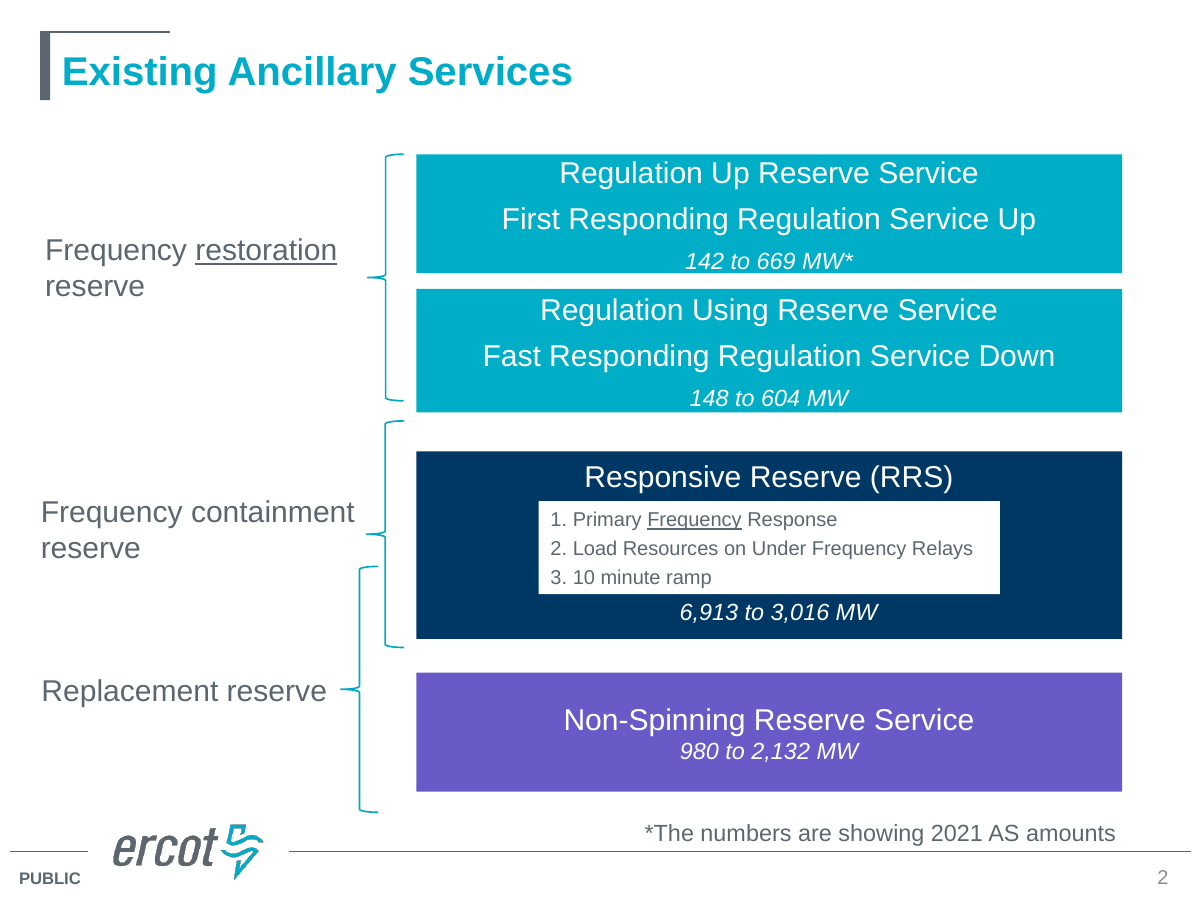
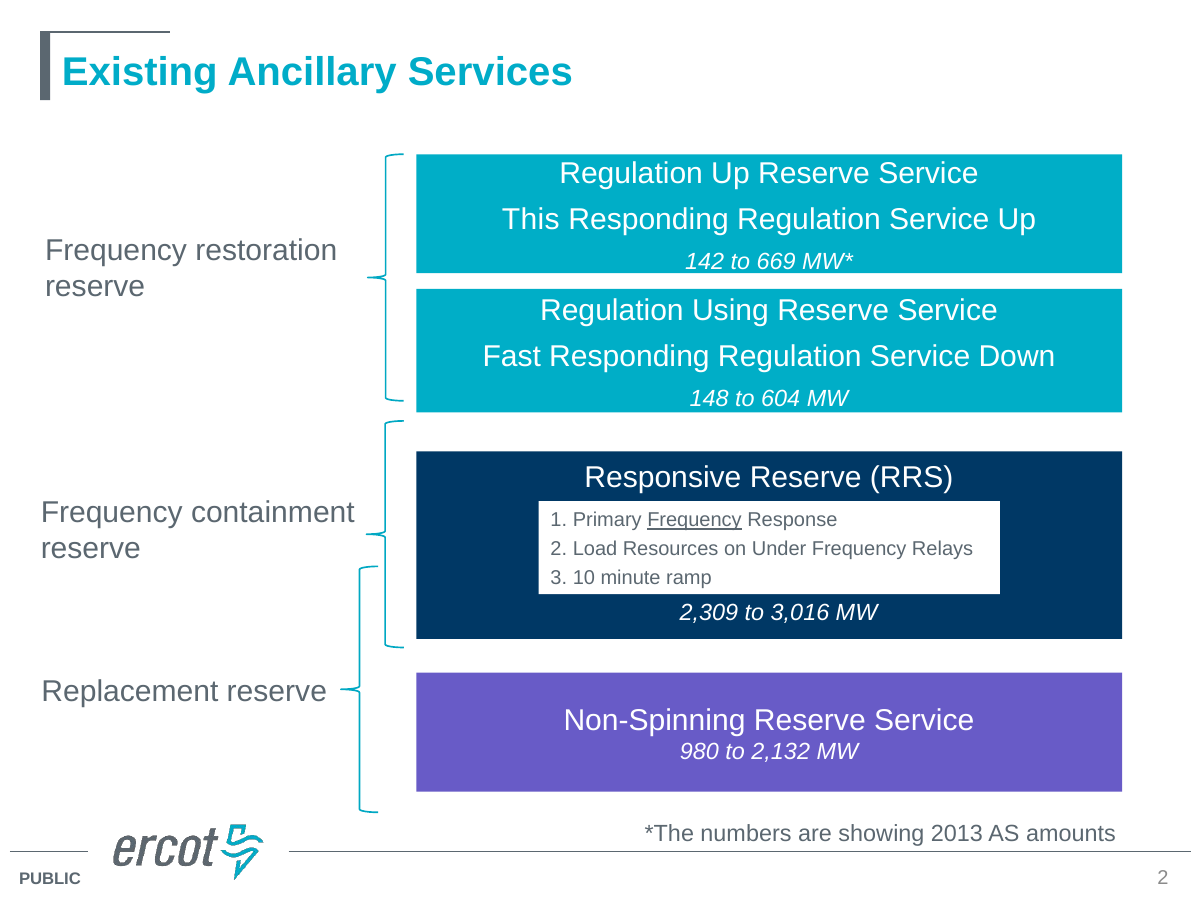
First: First -> This
restoration underline: present -> none
6,913: 6,913 -> 2,309
2021: 2021 -> 2013
